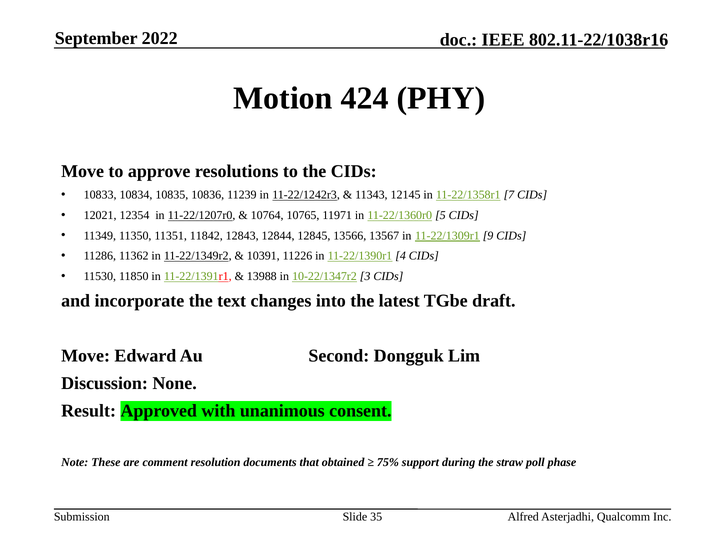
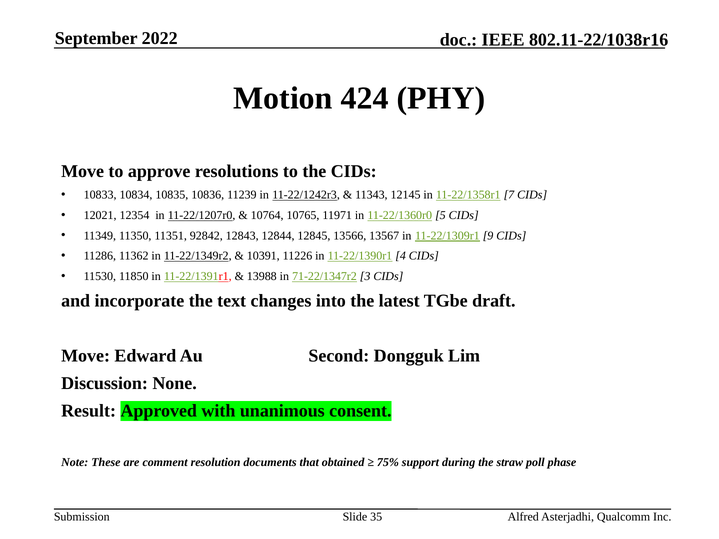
11842: 11842 -> 92842
10-22/1347r2: 10-22/1347r2 -> 71-22/1347r2
